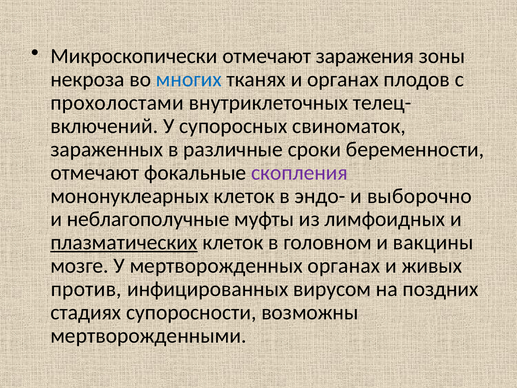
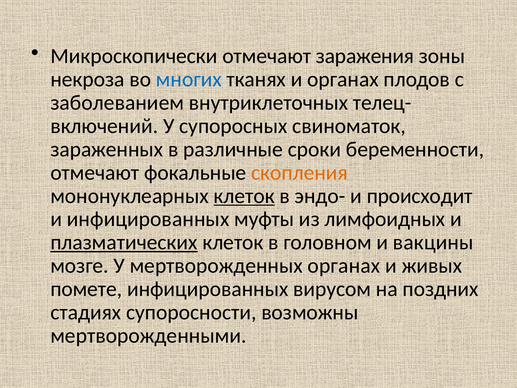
прохолостами: прохолостами -> заболеванием
скопления colour: purple -> orange
клеток at (244, 196) underline: none -> present
выборочно: выборочно -> происходит
и неблагополучные: неблагополучные -> инфицированных
против: против -> помете
